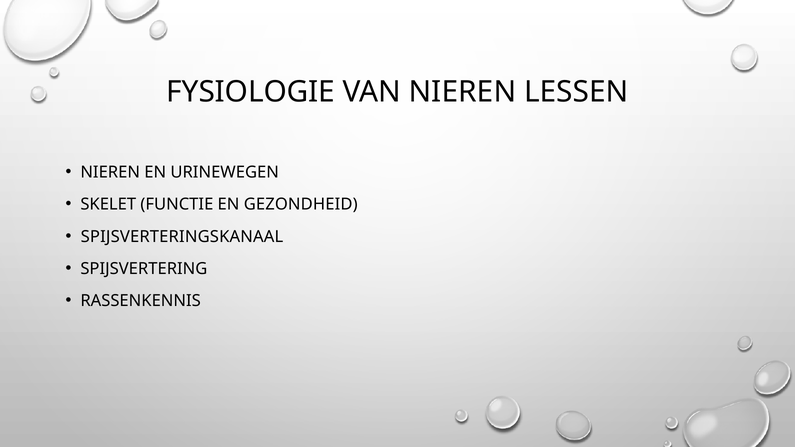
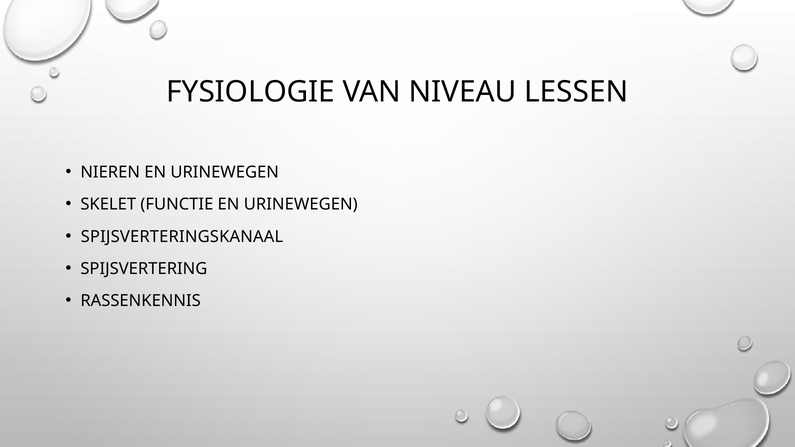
VAN NIEREN: NIEREN -> NIVEAU
FUNCTIE EN GEZONDHEID: GEZONDHEID -> URINEWEGEN
